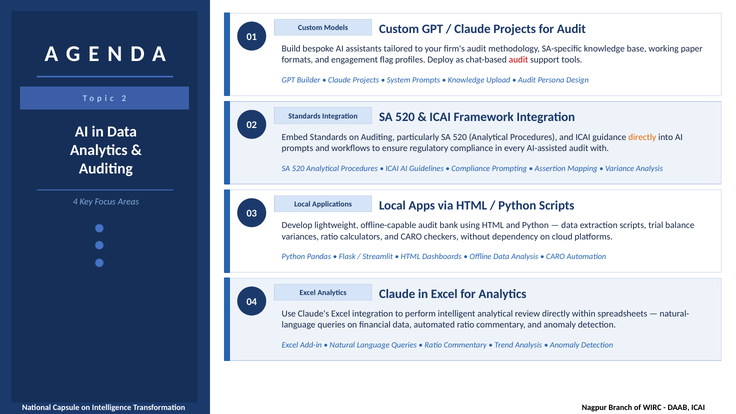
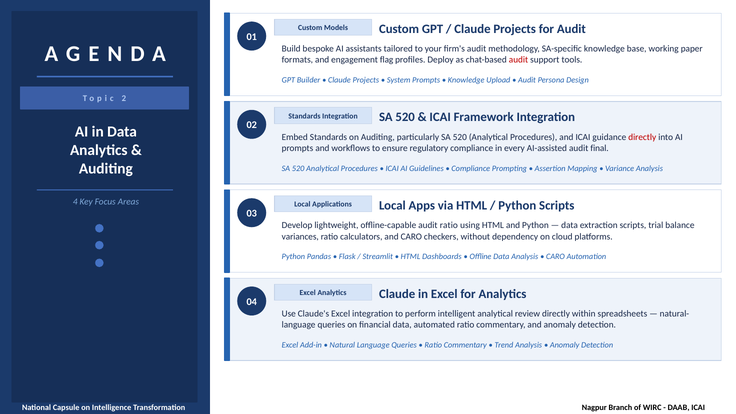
directly at (642, 137) colour: orange -> red
with: with -> final
audit bank: bank -> ratio
